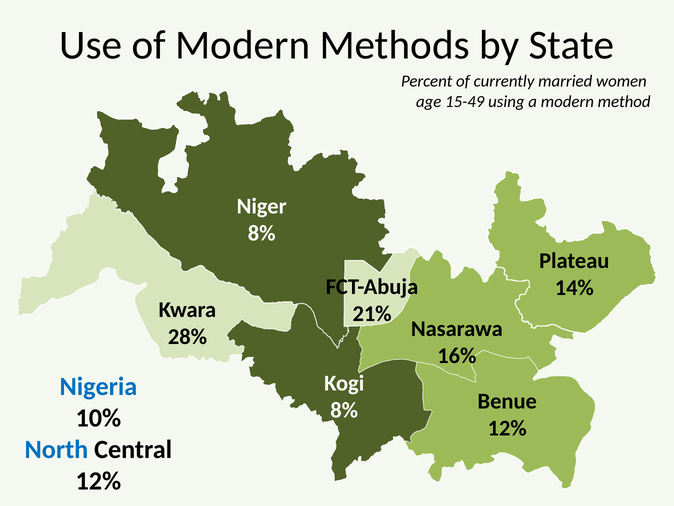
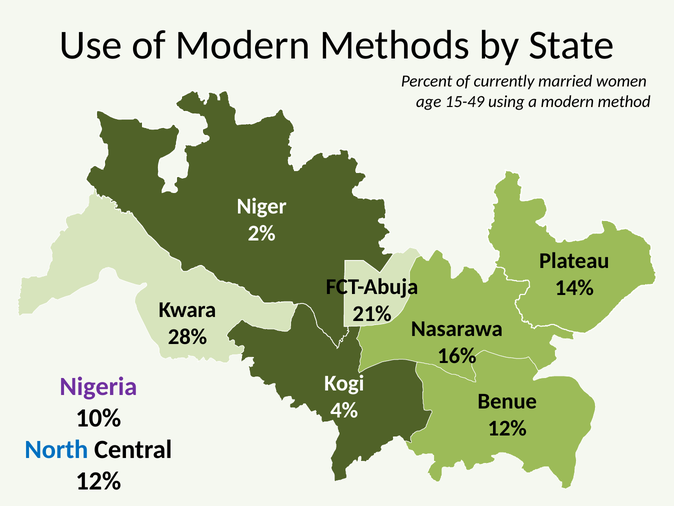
8% at (262, 233): 8% -> 2%
Nigeria colour: blue -> purple
8% at (344, 410): 8% -> 4%
